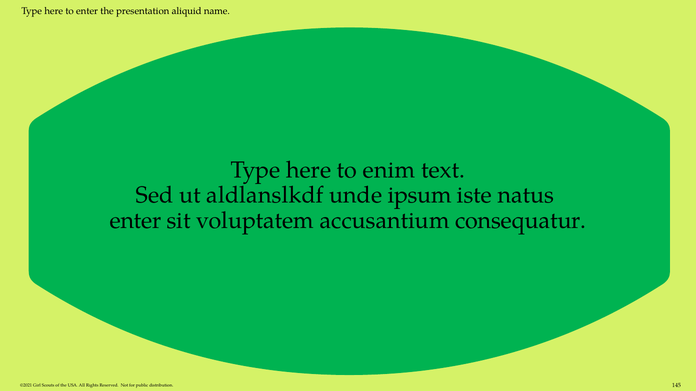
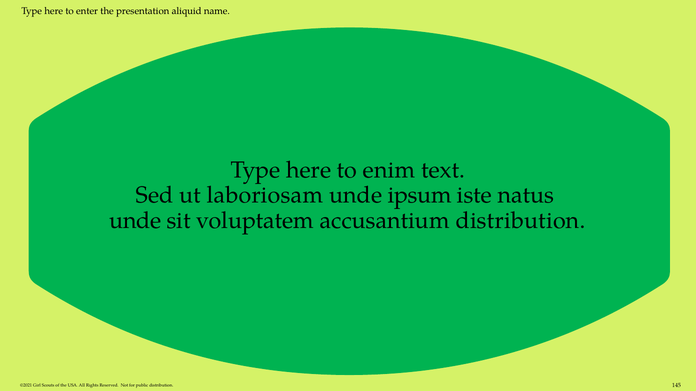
aldlanslkdf: aldlanslkdf -> laboriosam
enter at (135, 221): enter -> unde
accusantium consequatur: consequatur -> distribution
